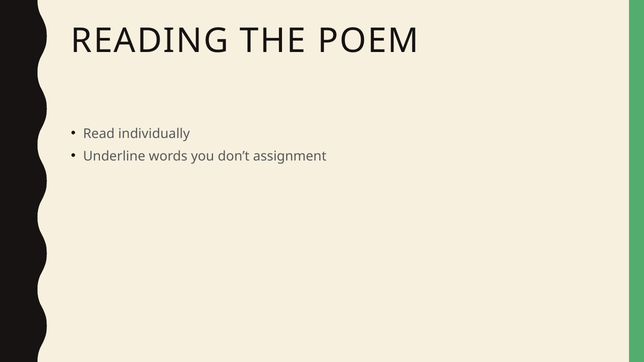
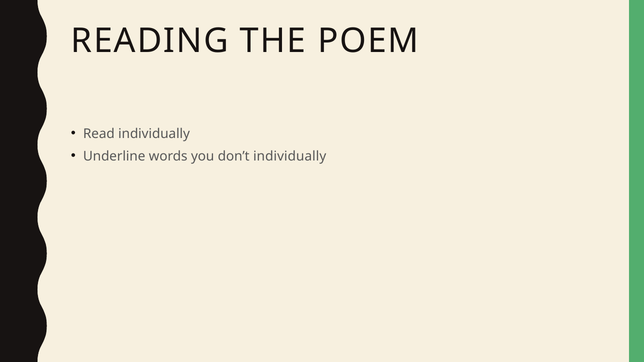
don’t assignment: assignment -> individually
